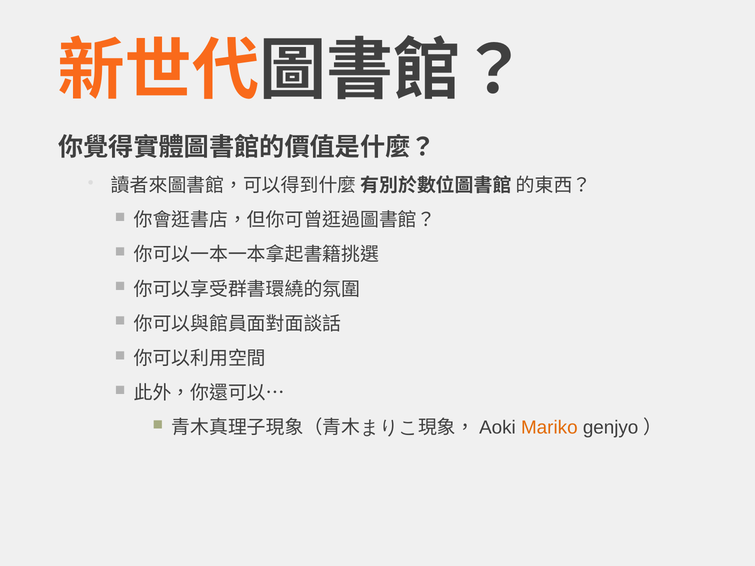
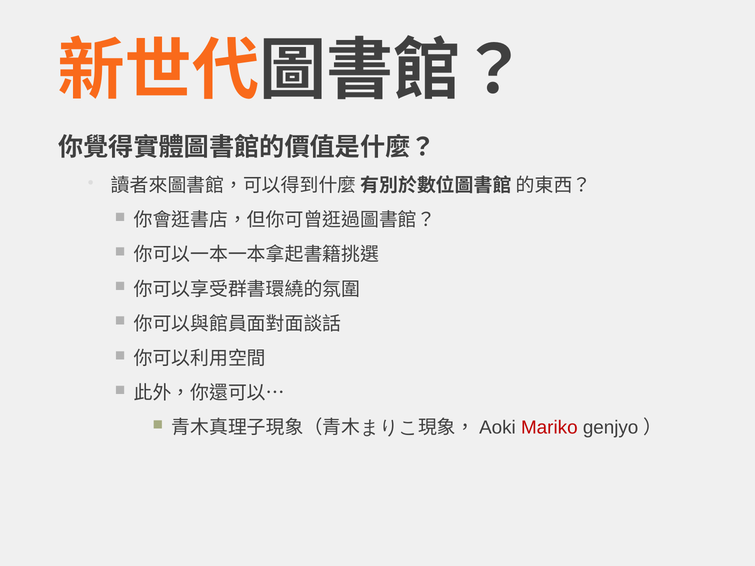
Mariko colour: orange -> red
